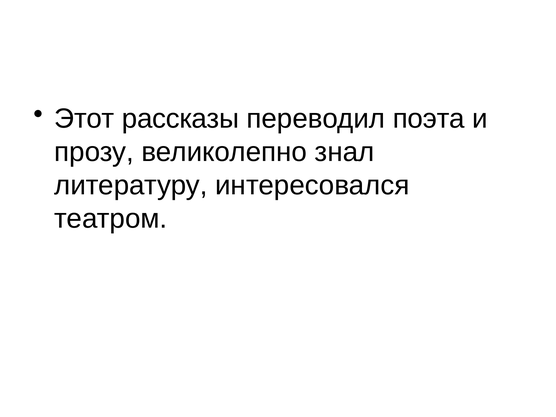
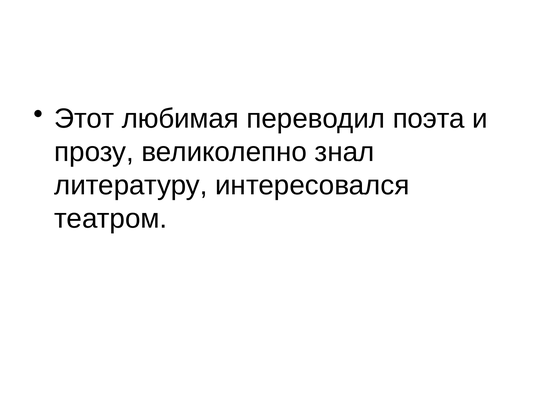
рассказы: рассказы -> любимая
